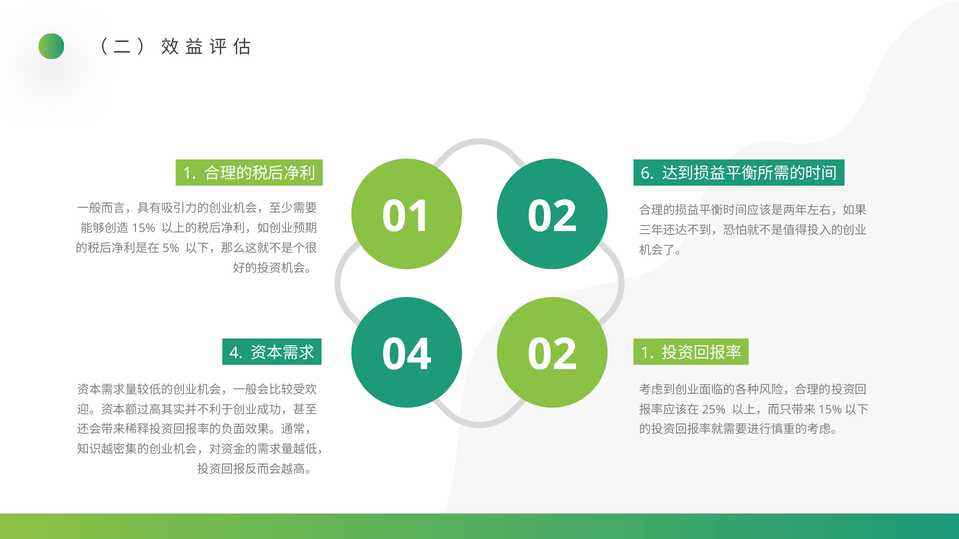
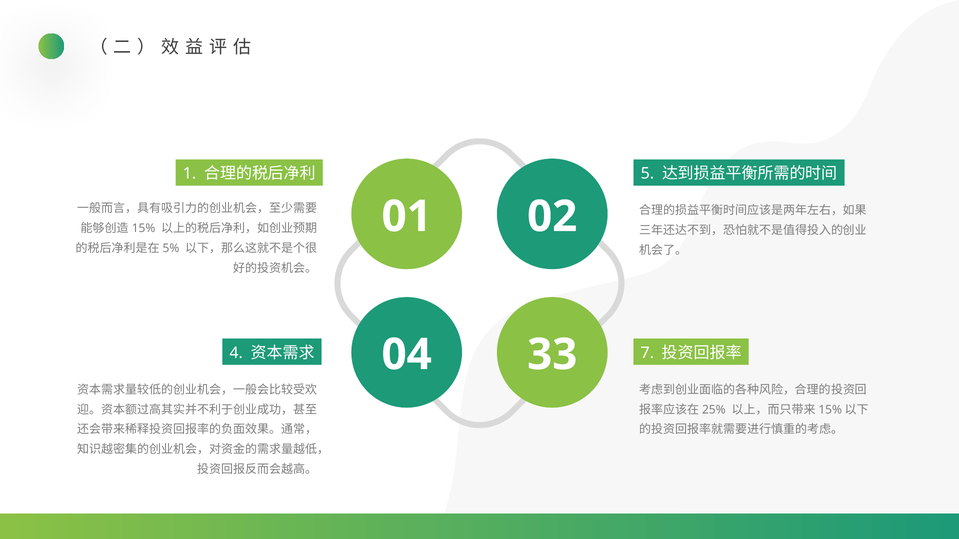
6: 6 -> 5
04 02: 02 -> 33
1 at (647, 353): 1 -> 7
